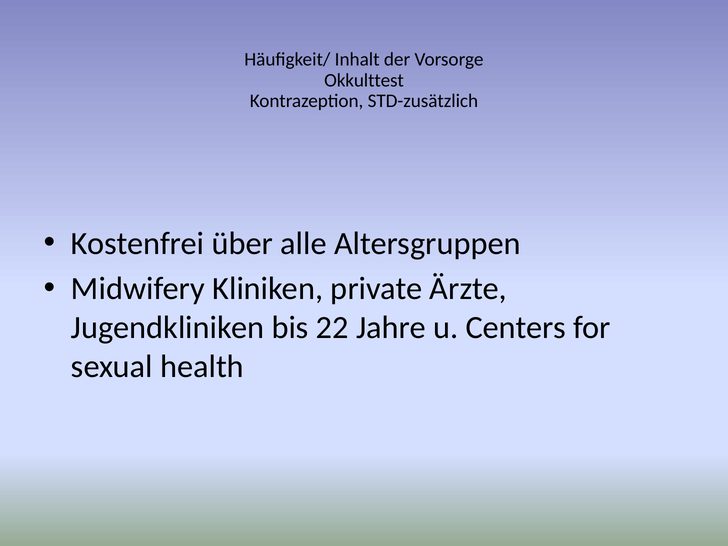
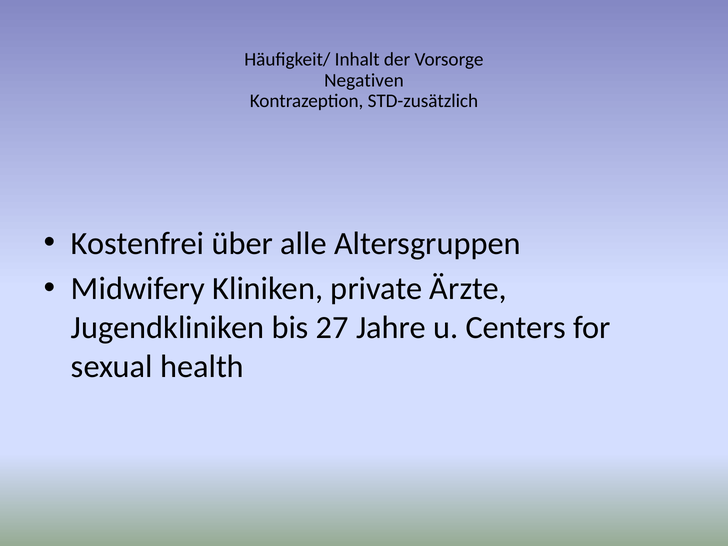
Okkulttest: Okkulttest -> Negativen
22: 22 -> 27
